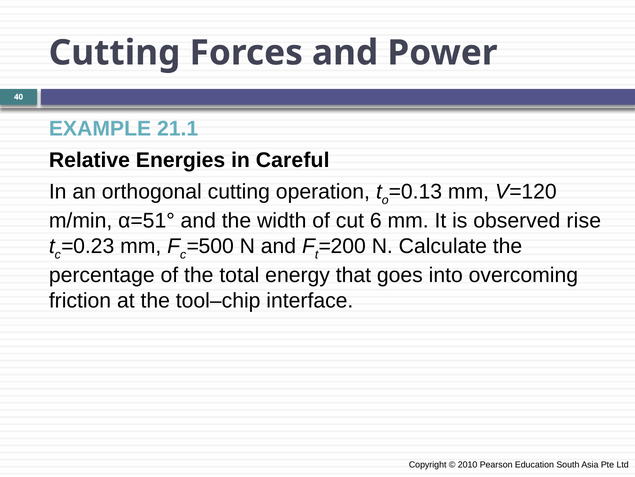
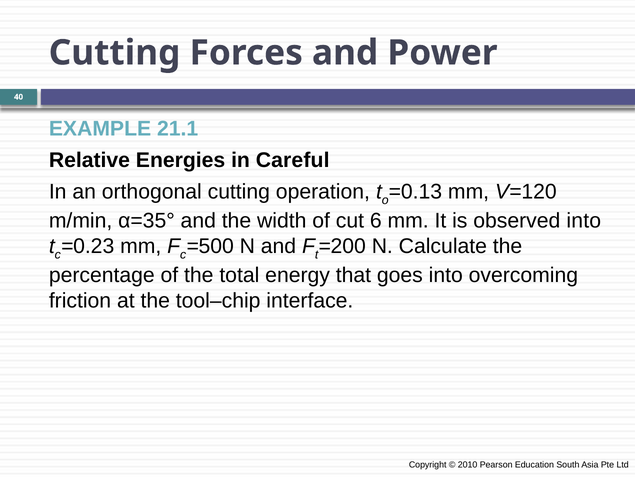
α=51°: α=51° -> α=35°
observed rise: rise -> into
